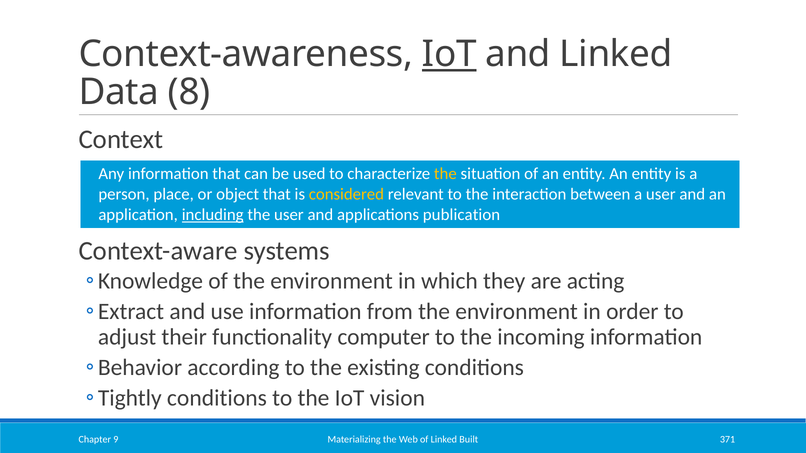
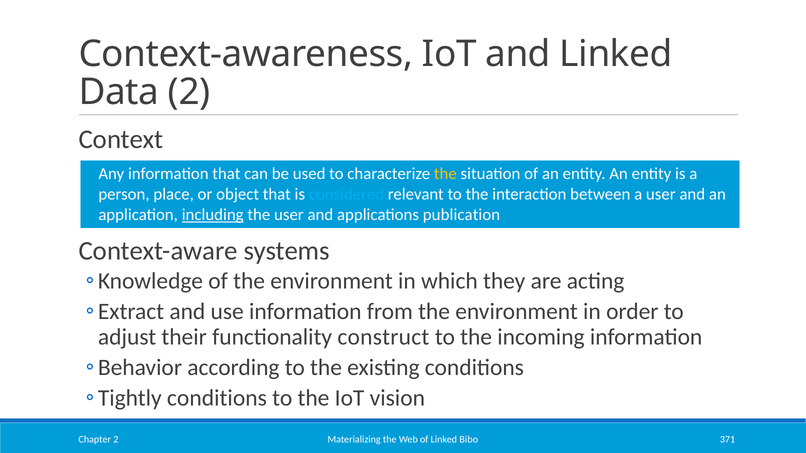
IoT at (449, 54) underline: present -> none
Data 8: 8 -> 2
considered colour: yellow -> light blue
computer: computer -> construct
Built: Built -> Bibo
Chapter 9: 9 -> 2
